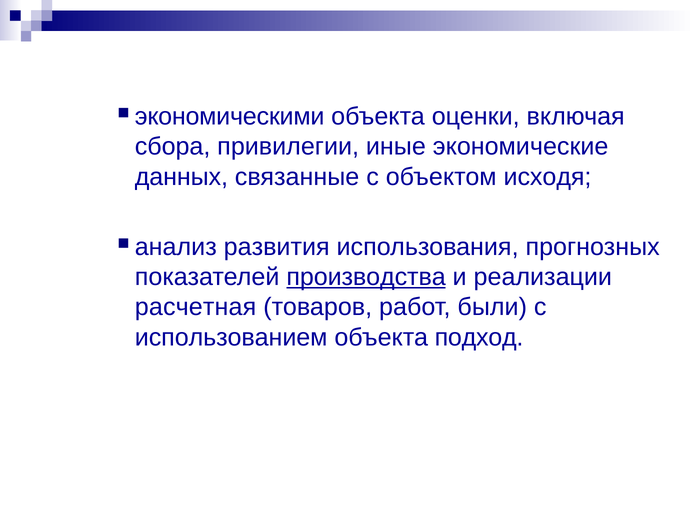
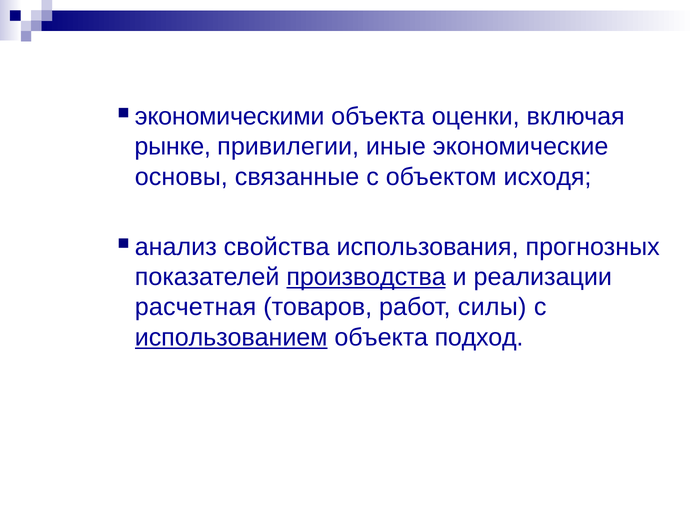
сбора: сбора -> рынке
данных: данных -> основы
развития: развития -> свойства
были: были -> силы
использованием underline: none -> present
